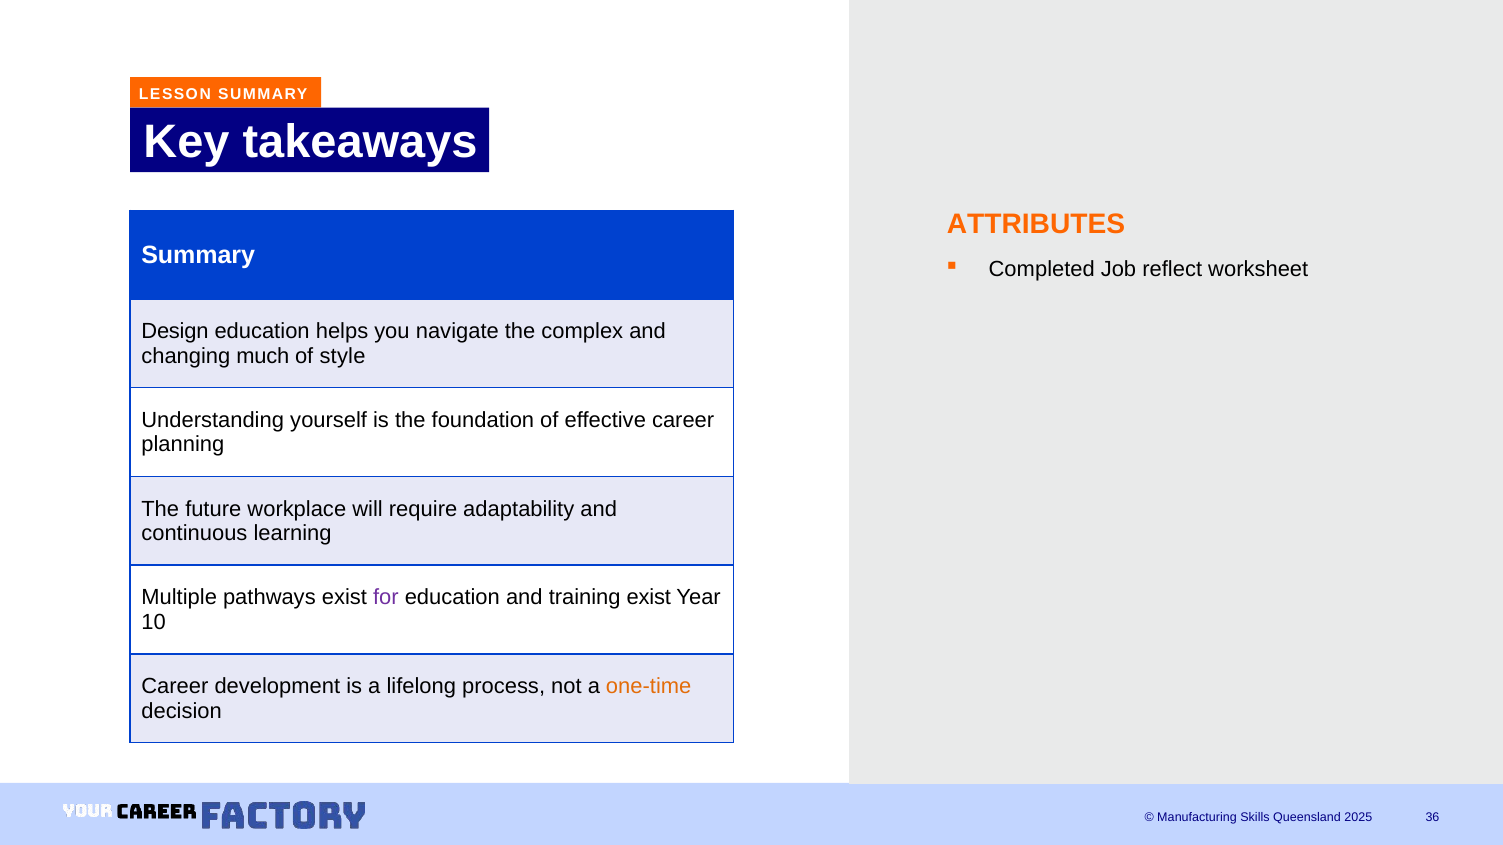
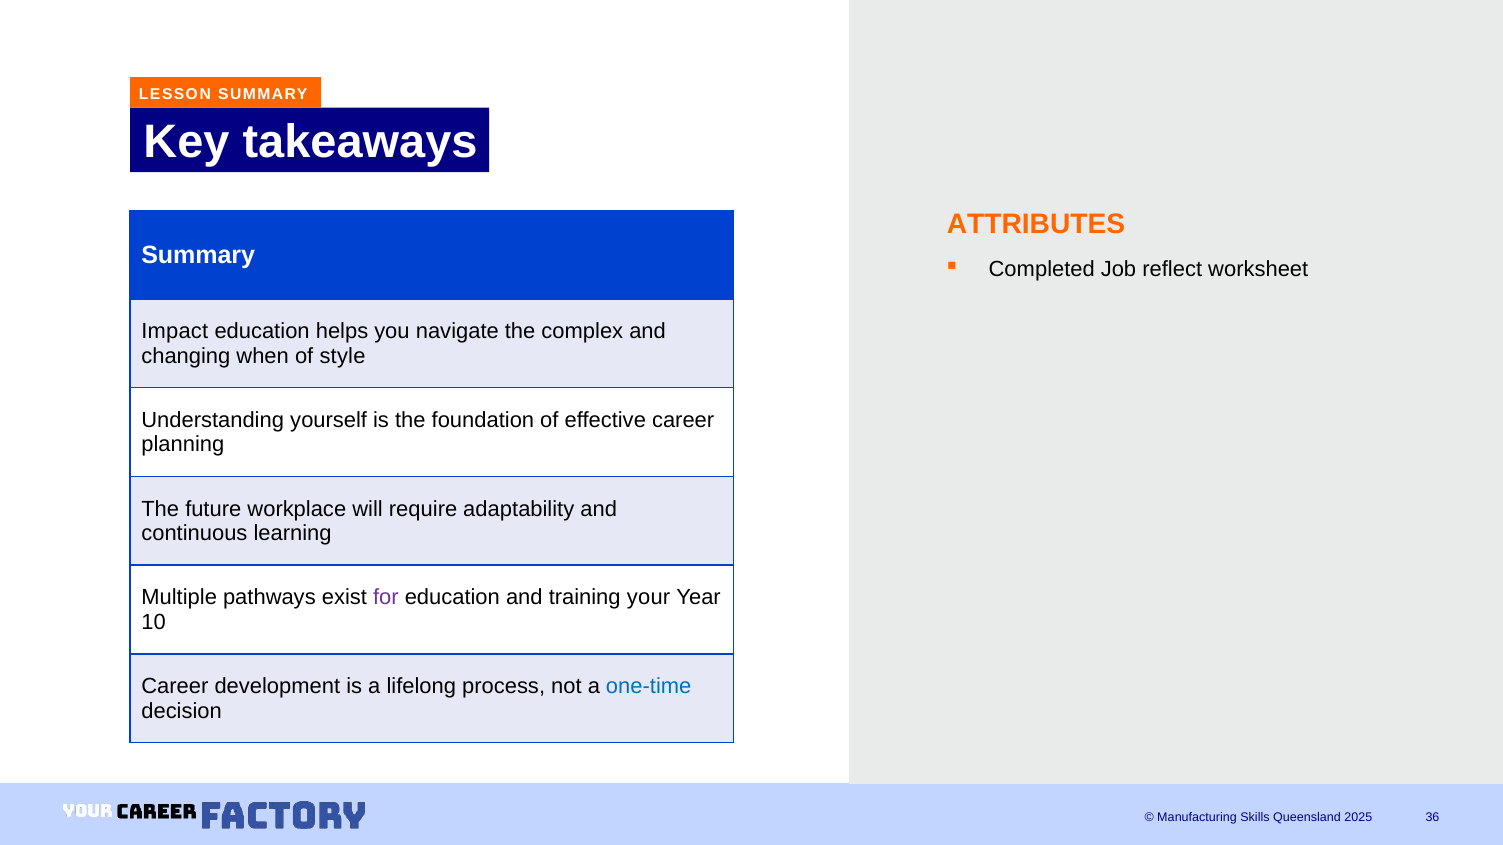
Design: Design -> Impact
much: much -> when
training exist: exist -> your
one-time colour: orange -> blue
